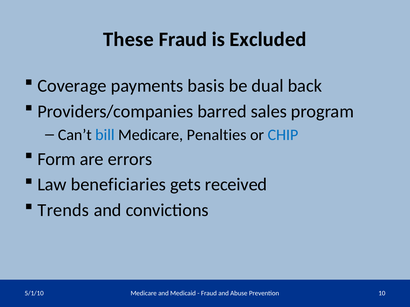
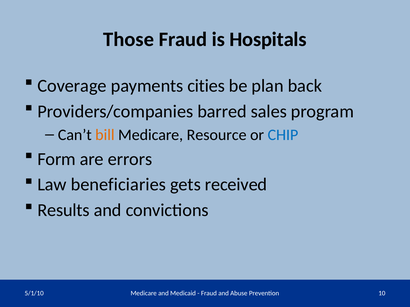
These: These -> Those
Excluded: Excluded -> Hospitals
basis: basis -> cities
dual: dual -> plan
bill colour: blue -> orange
Penalties: Penalties -> Resource
Trends: Trends -> Results
